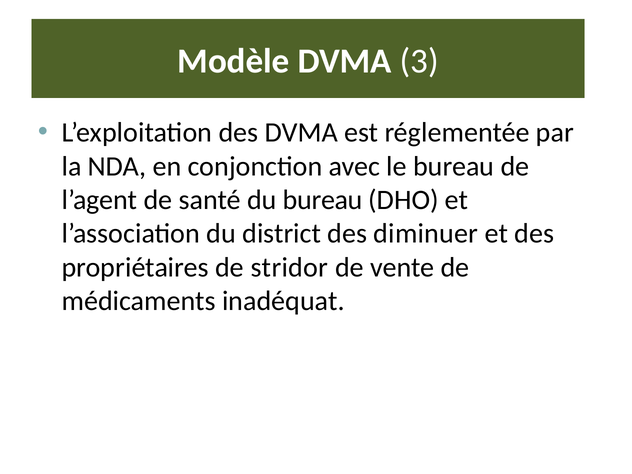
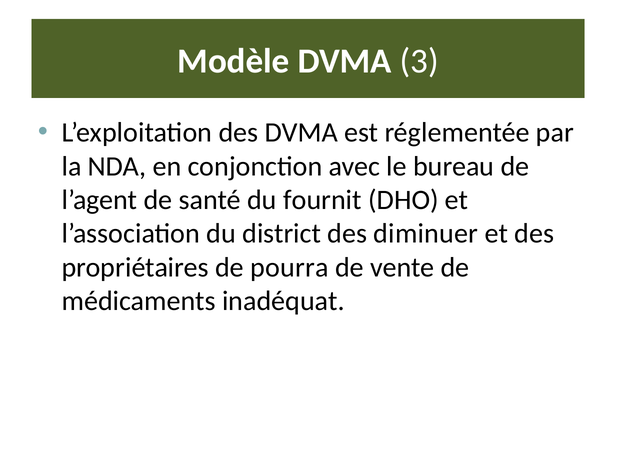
du bureau: bureau -> fournit
stridor: stridor -> pourra
